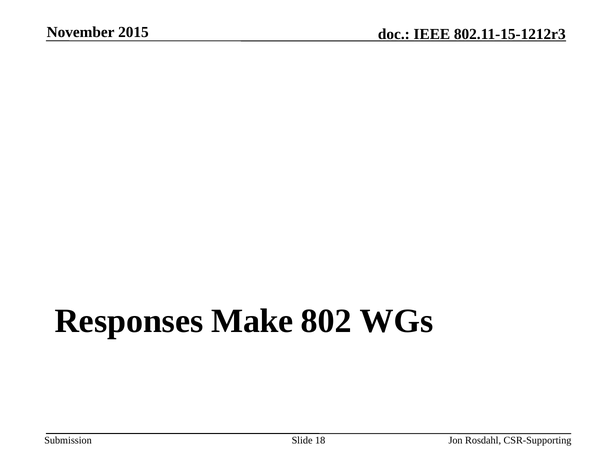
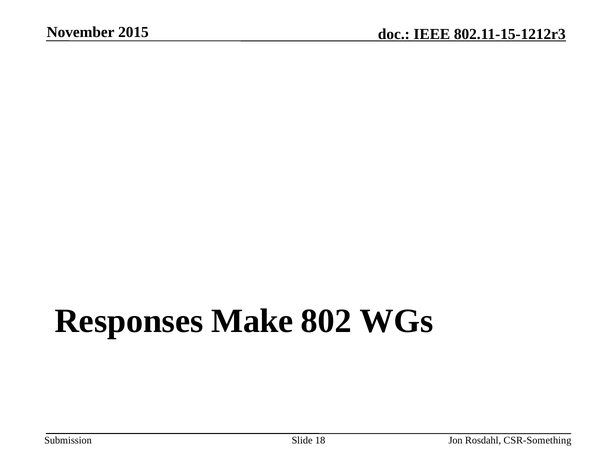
CSR-Supporting: CSR-Supporting -> CSR-Something
